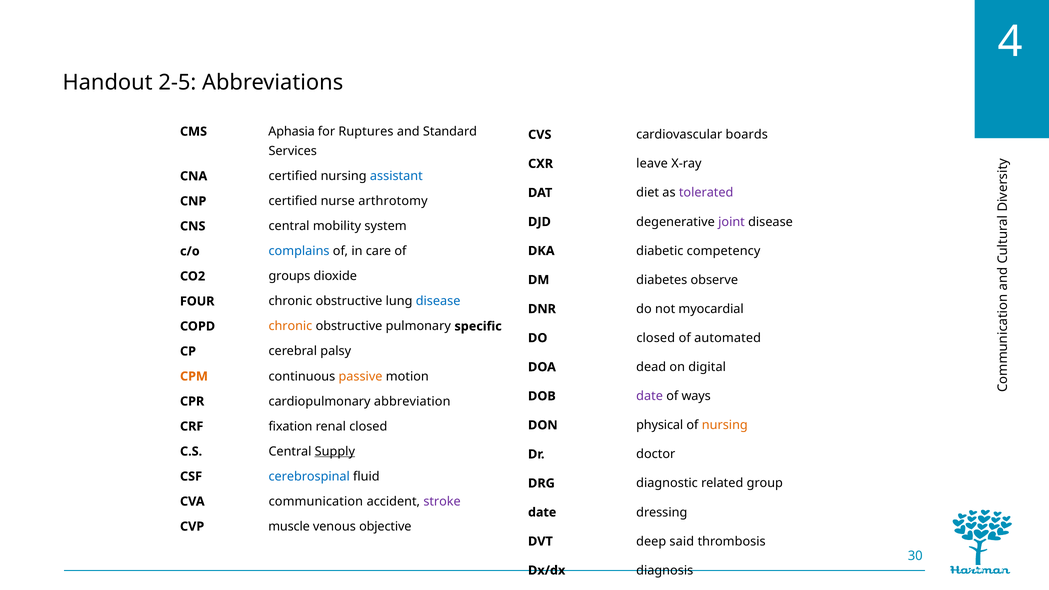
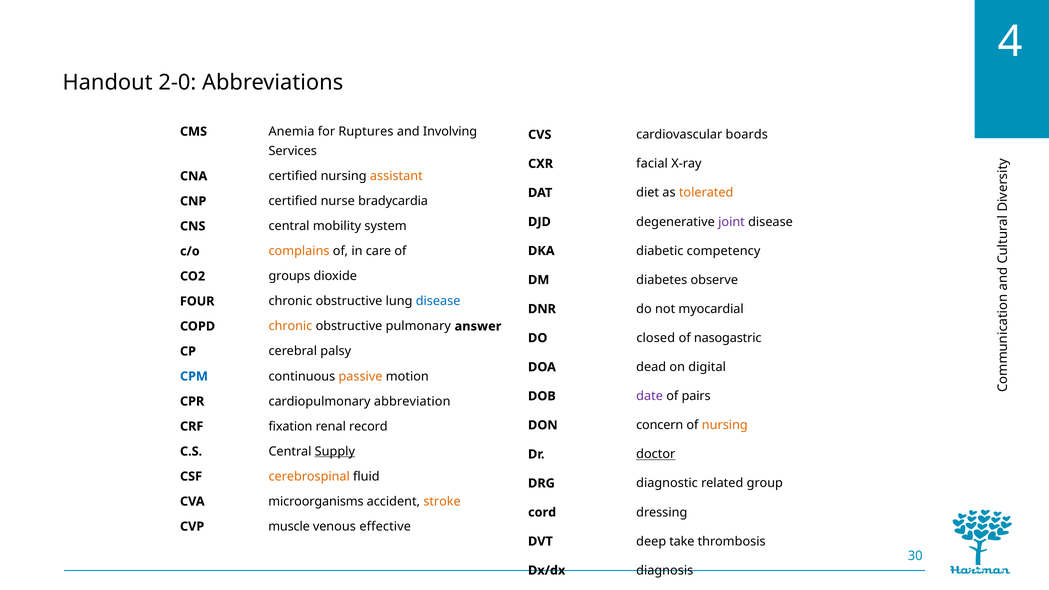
2-5: 2-5 -> 2-0
Aphasia: Aphasia -> Anemia
Standard: Standard -> Involving
leave: leave -> facial
assistant colour: blue -> orange
tolerated colour: purple -> orange
arthrotomy: arthrotomy -> bradycardia
complains colour: blue -> orange
specific: specific -> answer
automated: automated -> nasogastric
CPM colour: orange -> blue
ways: ways -> pairs
physical: physical -> concern
renal closed: closed -> record
doctor underline: none -> present
cerebrospinal colour: blue -> orange
communication: communication -> microorganisms
stroke colour: purple -> orange
date at (542, 512): date -> cord
objective: objective -> effective
said: said -> take
